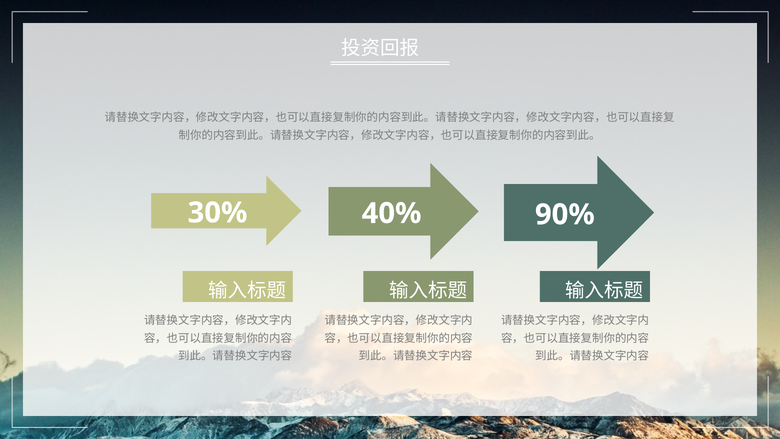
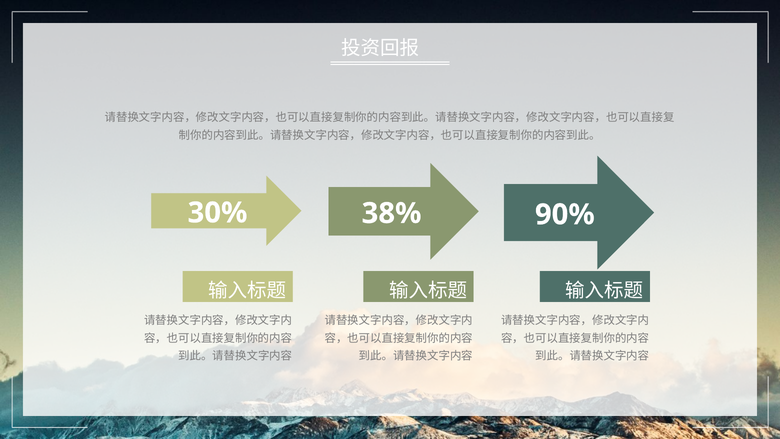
40%: 40% -> 38%
